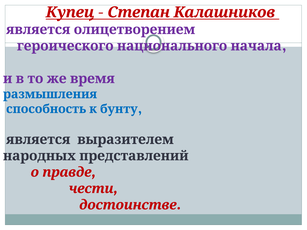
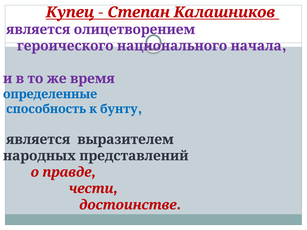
размышления: размышления -> определенные
